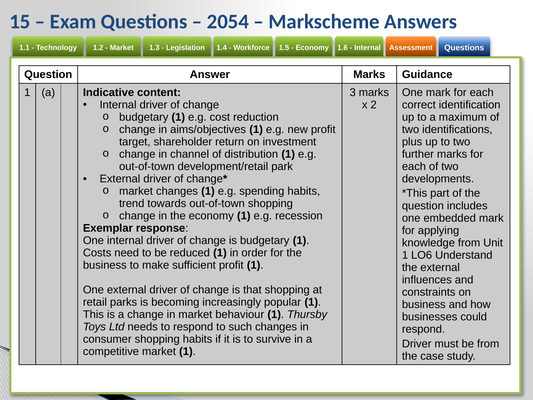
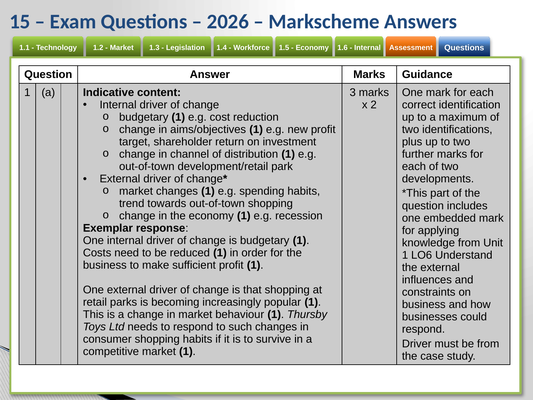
2054: 2054 -> 2026
